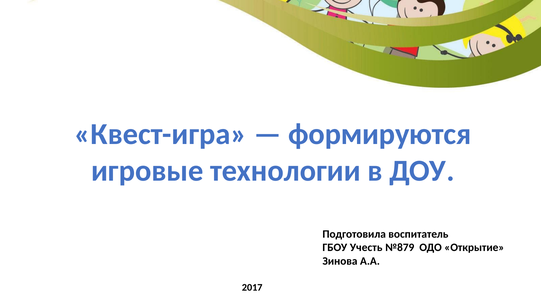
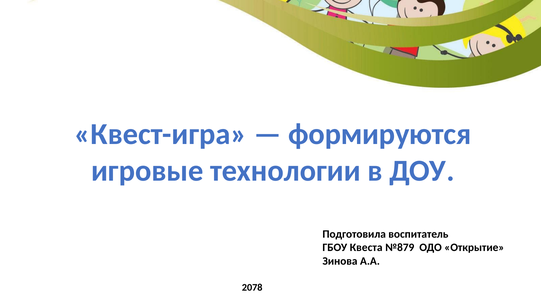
Учесть: Учесть -> Квеста
2017: 2017 -> 2078
